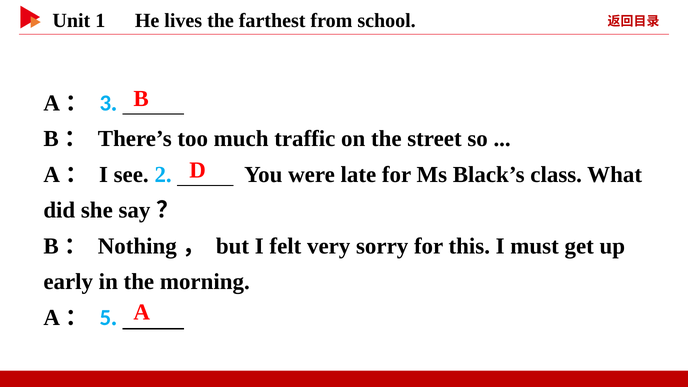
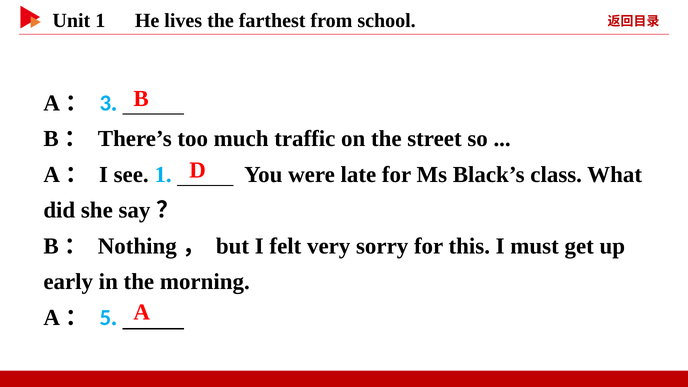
see 2: 2 -> 1
